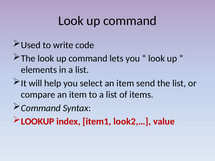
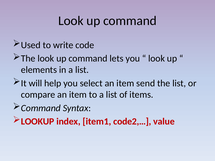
look2,…: look2,… -> code2,…
